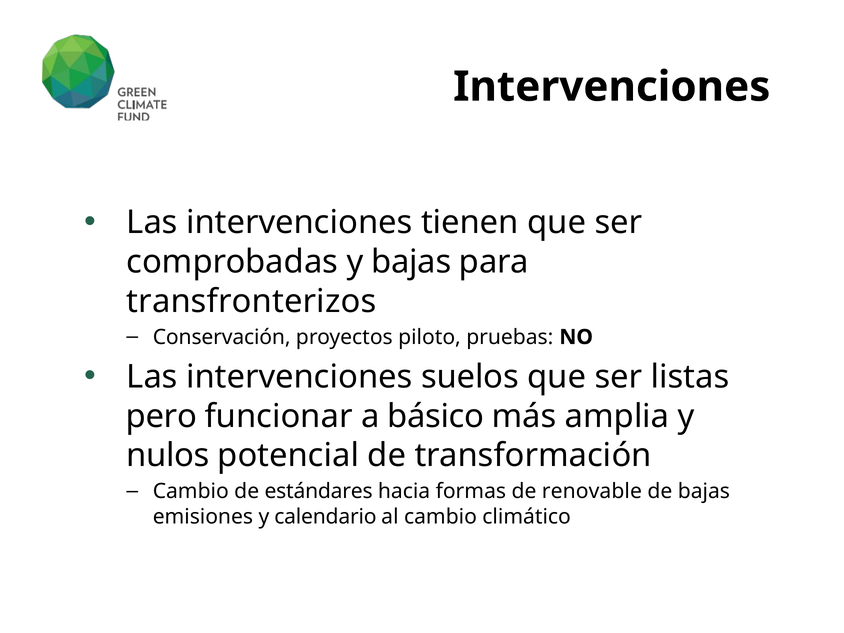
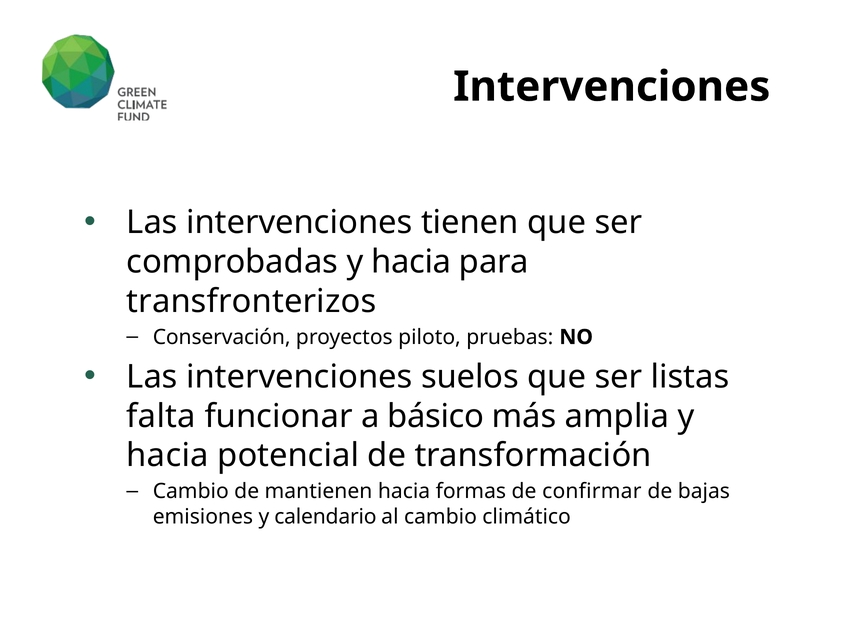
comprobadas y bajas: bajas -> hacia
pero: pero -> falta
nulos at (168, 456): nulos -> hacia
estándares: estándares -> mantienen
renovable: renovable -> confirmar
